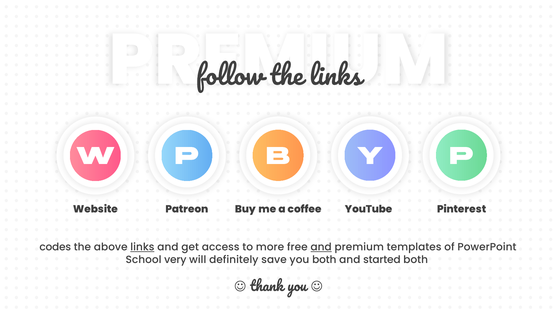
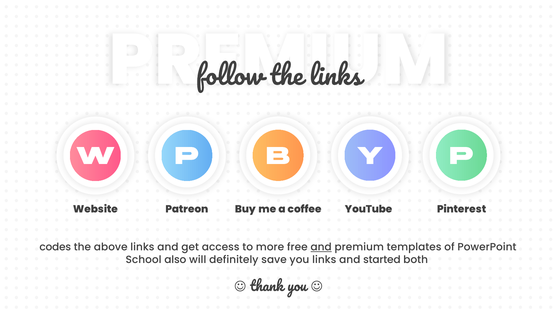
links at (142, 247) underline: present -> none
very: very -> also
you both: both -> links
